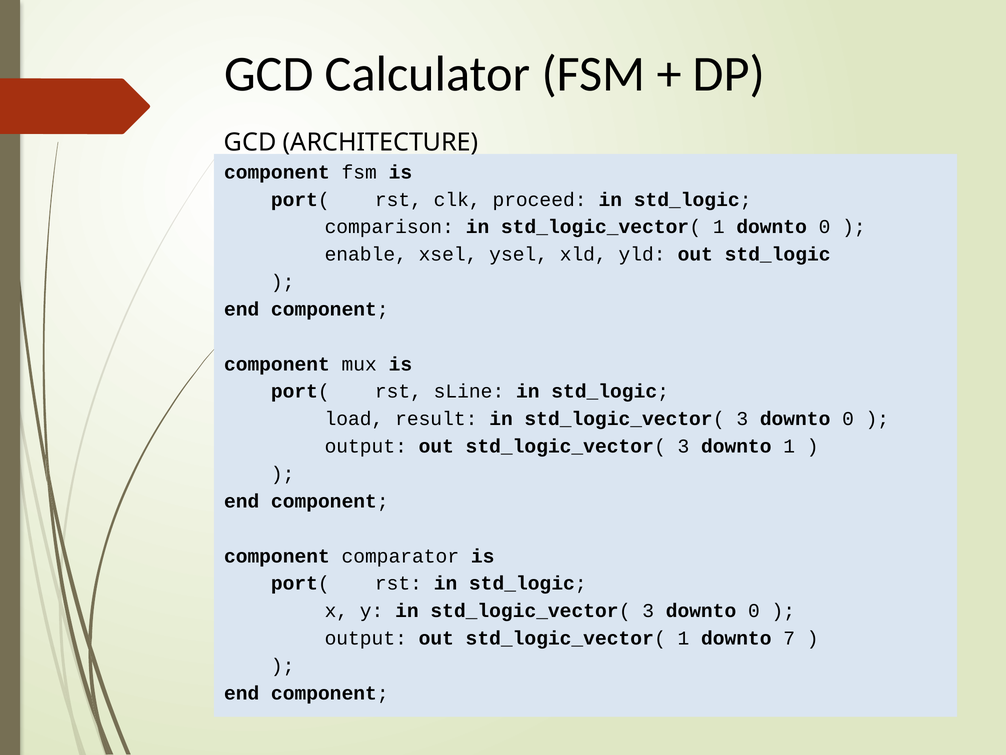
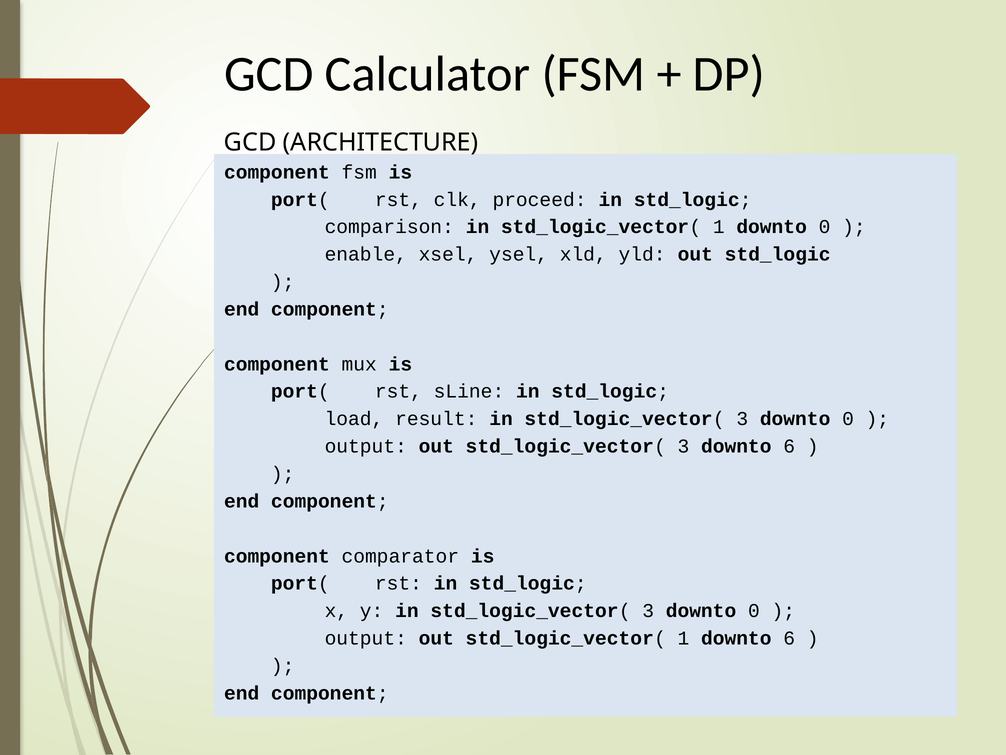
3 downto 1: 1 -> 6
1 downto 7: 7 -> 6
